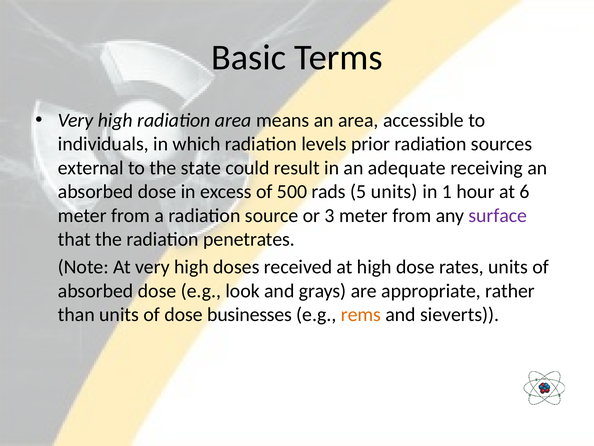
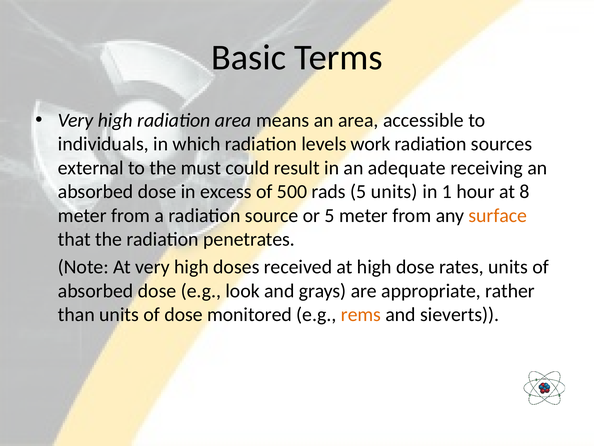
prior: prior -> work
state: state -> must
6: 6 -> 8
or 3: 3 -> 5
surface colour: purple -> orange
businesses: businesses -> monitored
